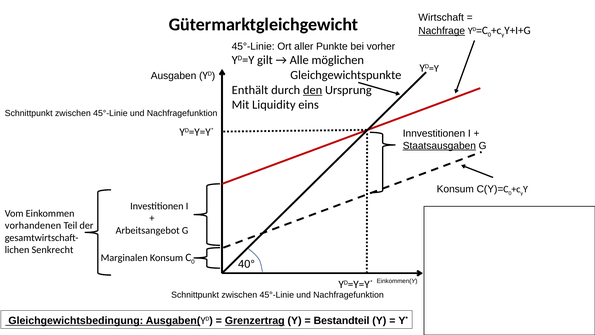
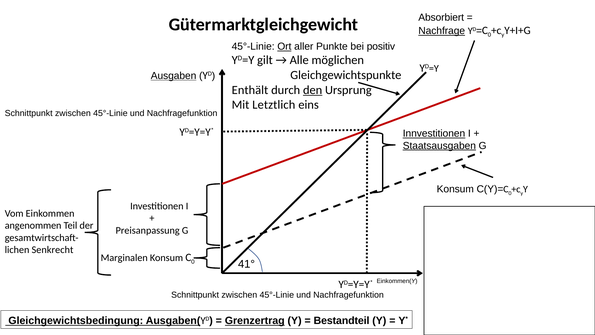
Wirtschaft: Wirtschaft -> Absorbiert
Ort underline: none -> present
vorher: vorher -> positiv
Ausgaben underline: none -> present
Liquidity: Liquidity -> Letztlich
Innvestitionen underline: none -> present
vorhandenen: vorhandenen -> angenommen
Arbeitsangebot: Arbeitsangebot -> Preisanpassung
40°: 40° -> 41°
